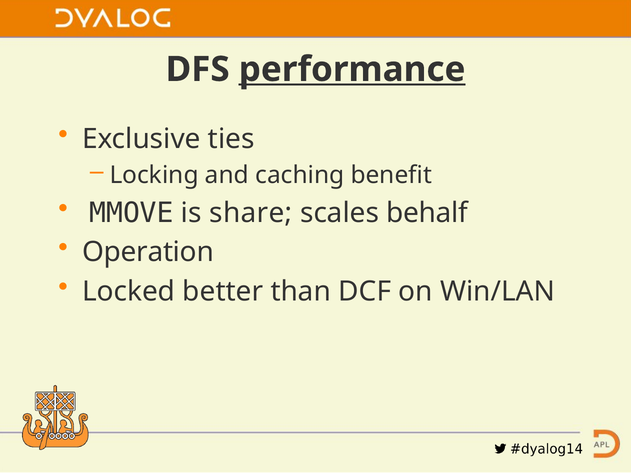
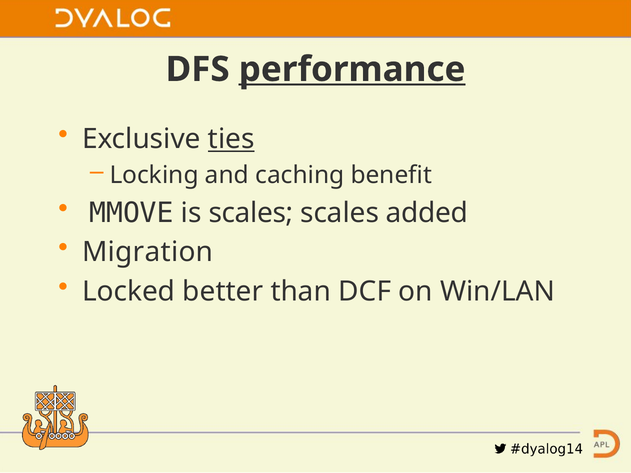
ties underline: none -> present
is share: share -> scales
behalf: behalf -> added
Operation: Operation -> Migration
